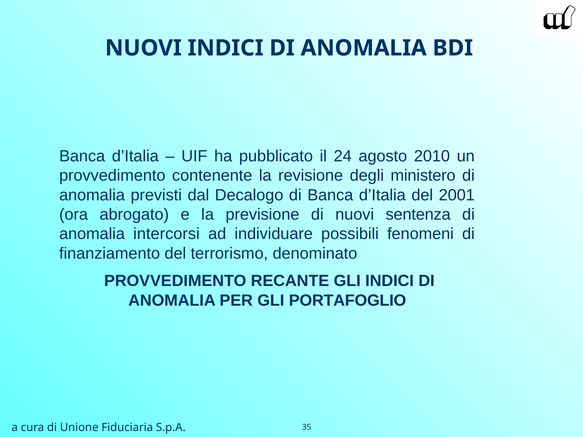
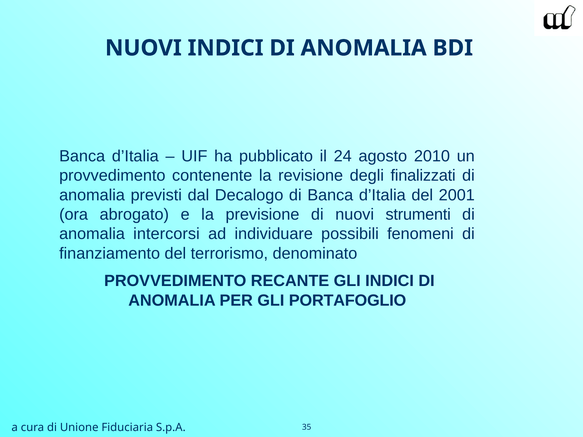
ministero: ministero -> finalizzati
sentenza: sentenza -> strumenti
